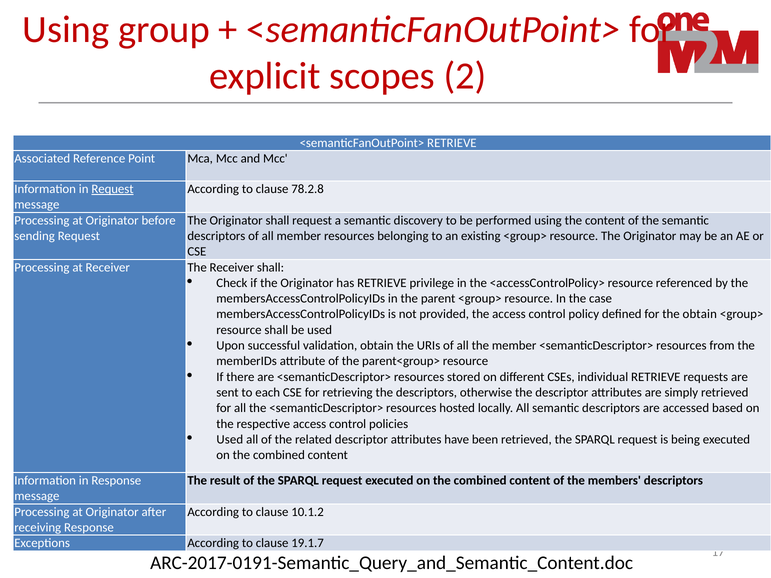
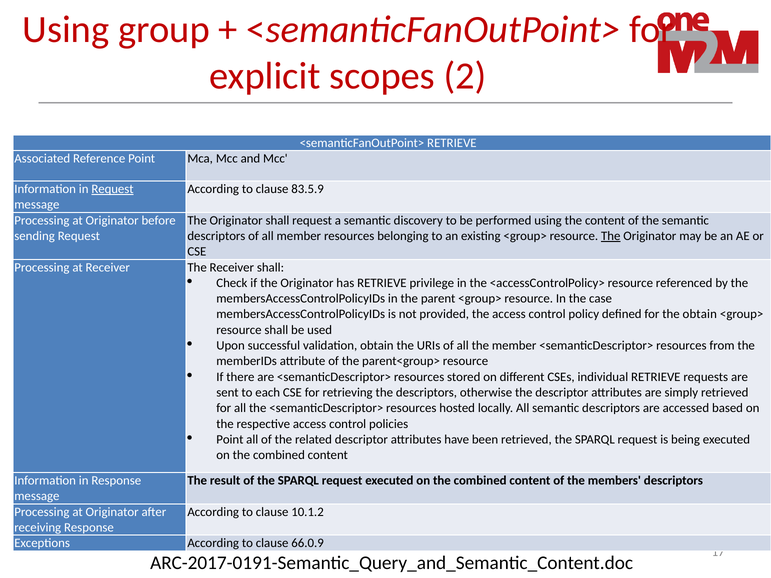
78.2.8: 78.2.8 -> 83.5.9
The at (611, 236) underline: none -> present
Used at (230, 440): Used -> Point
19.1.7: 19.1.7 -> 66.0.9
